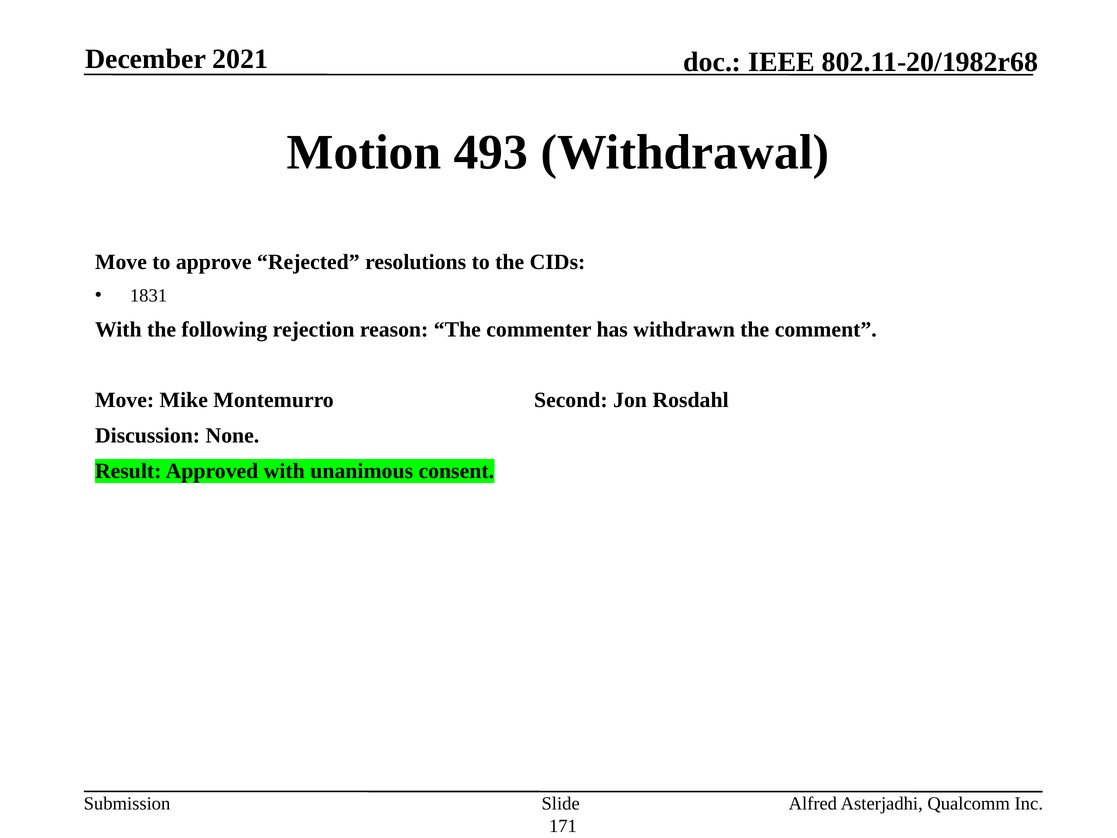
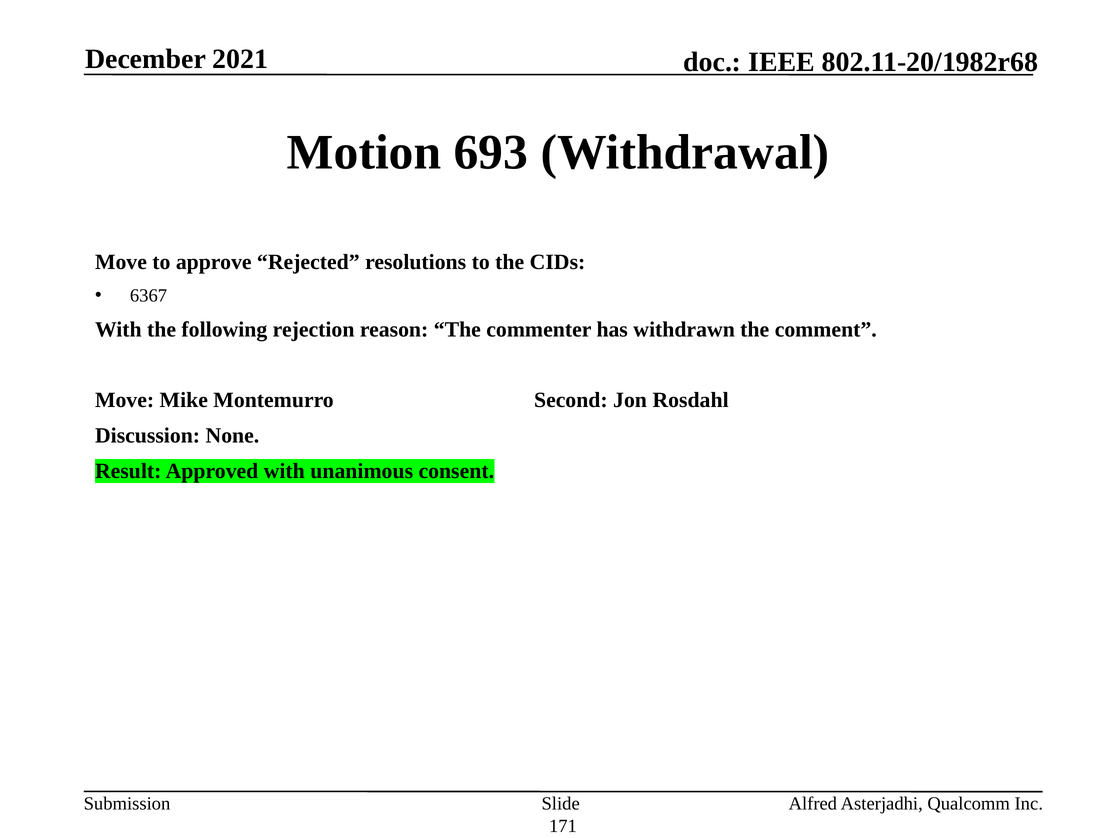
493: 493 -> 693
1831: 1831 -> 6367
